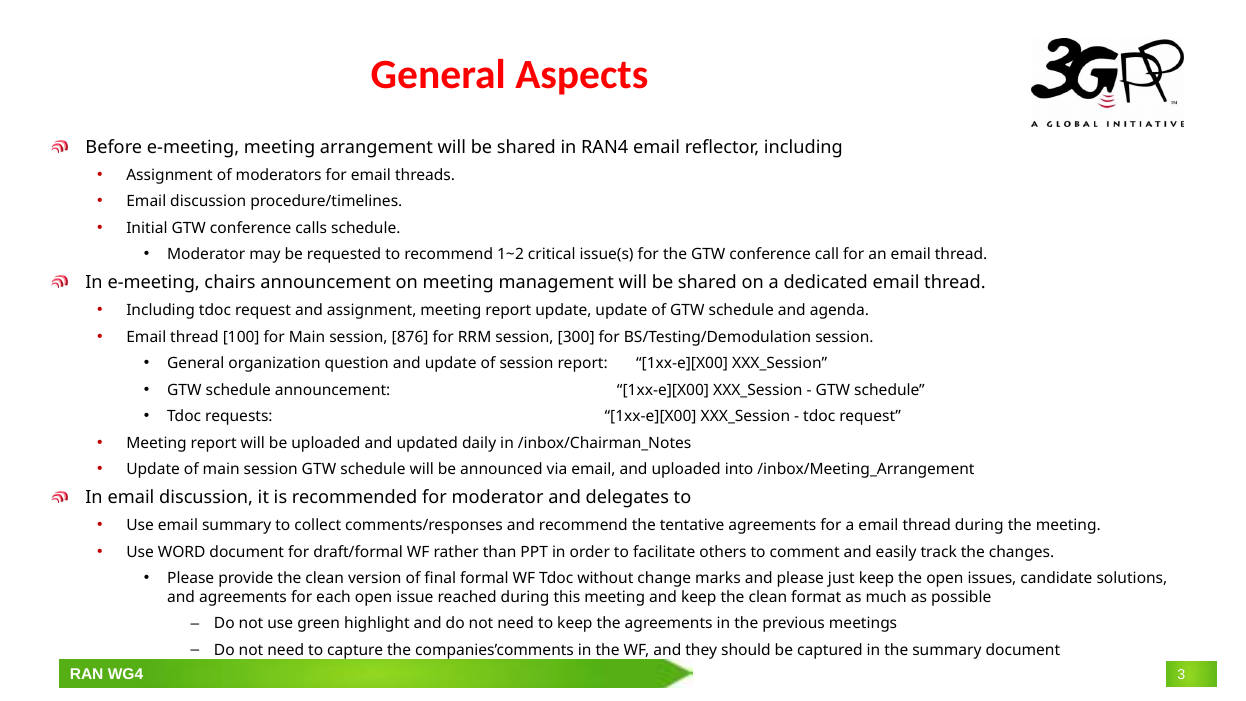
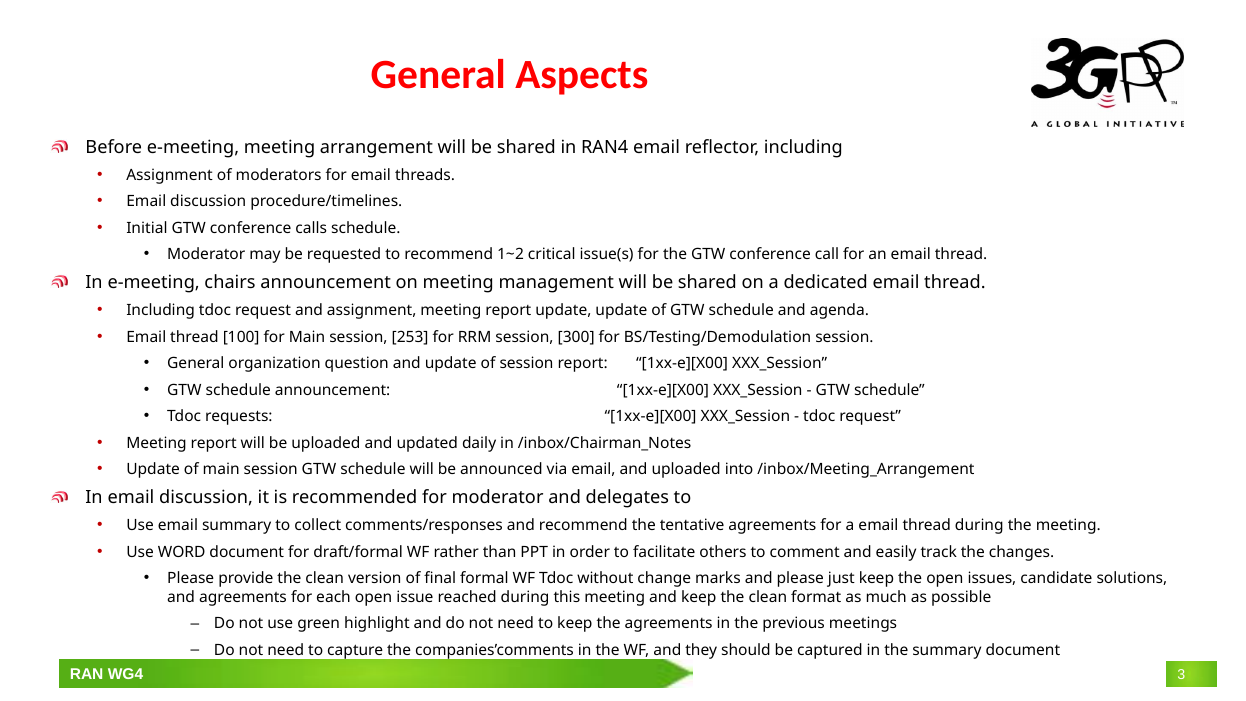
876: 876 -> 253
